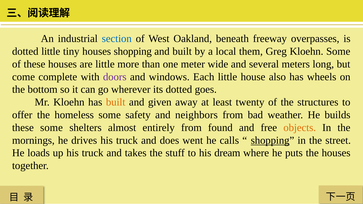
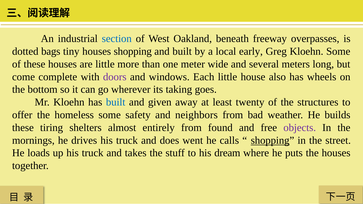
dotted little: little -> bags
them: them -> early
its dotted: dotted -> taking
built at (116, 102) colour: orange -> blue
these some: some -> tiring
objects colour: orange -> purple
